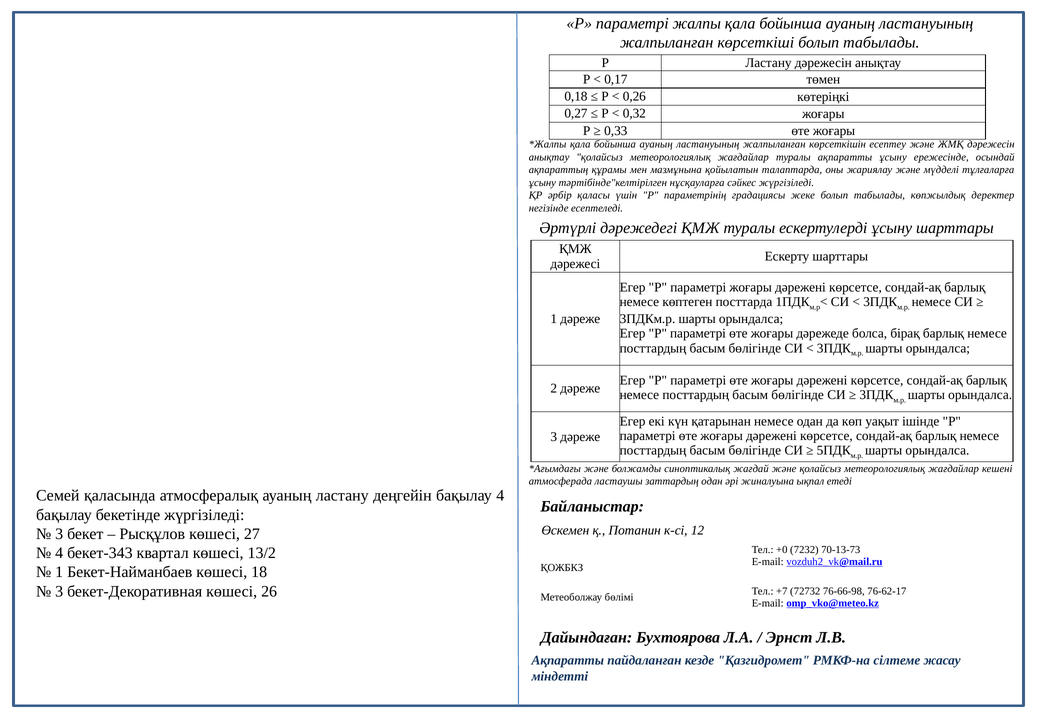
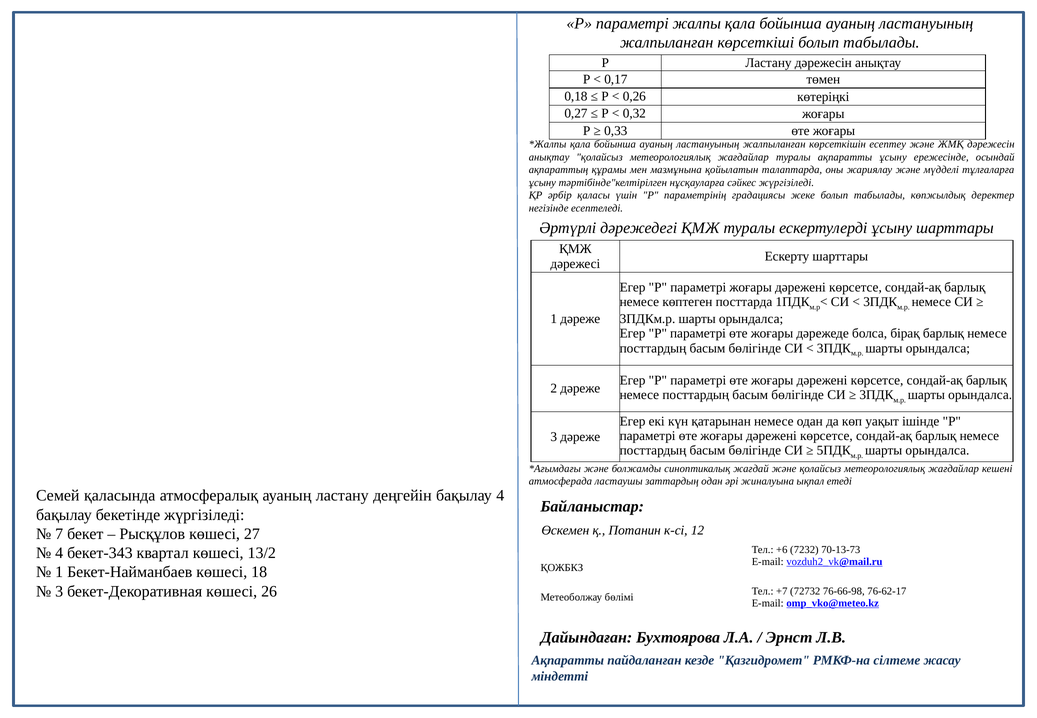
3 at (59, 534): 3 -> 7
+0: +0 -> +6
